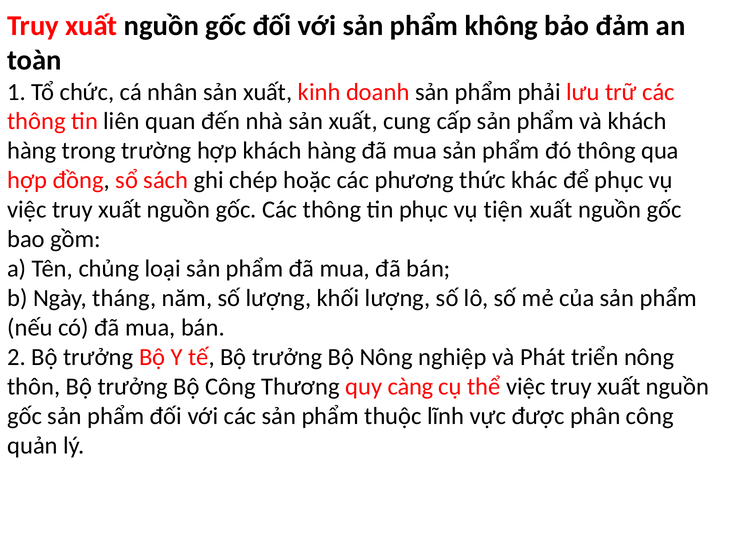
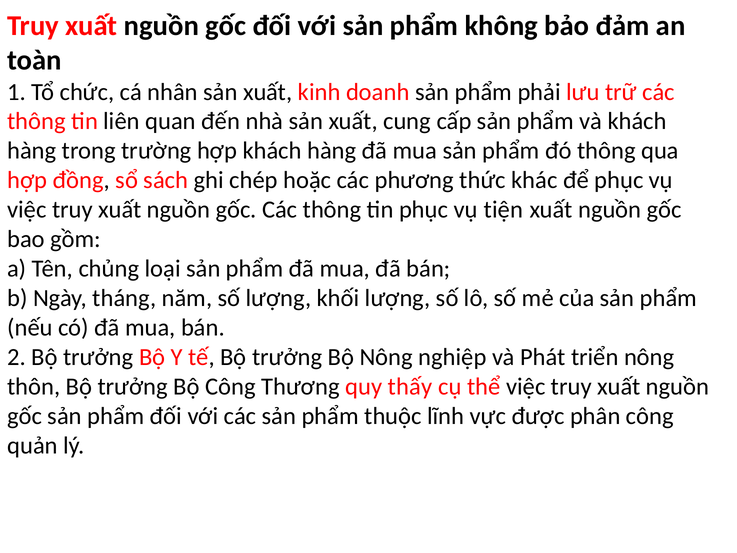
càng: càng -> thấy
